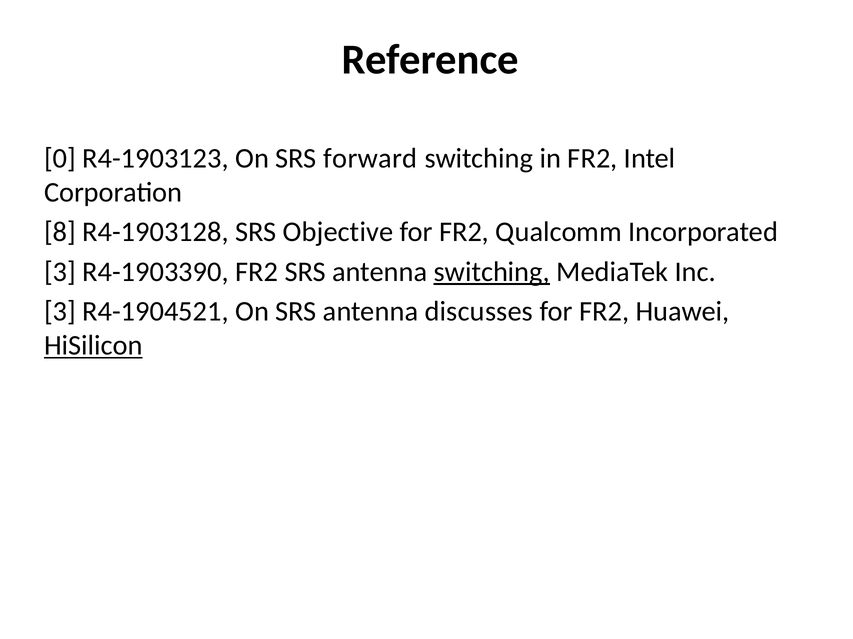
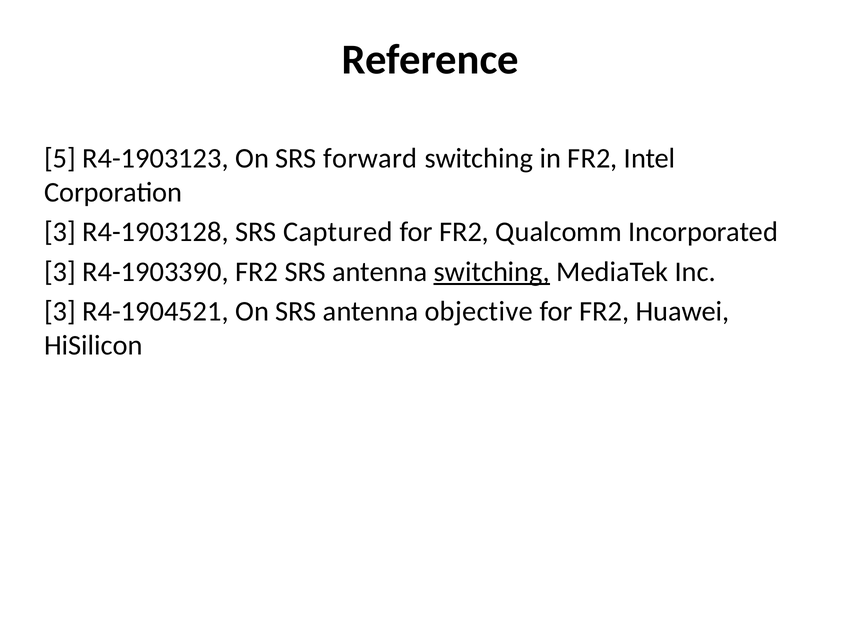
0: 0 -> 5
8 at (60, 232): 8 -> 3
Objective: Objective -> Captured
discusses: discusses -> objective
HiSilicon underline: present -> none
